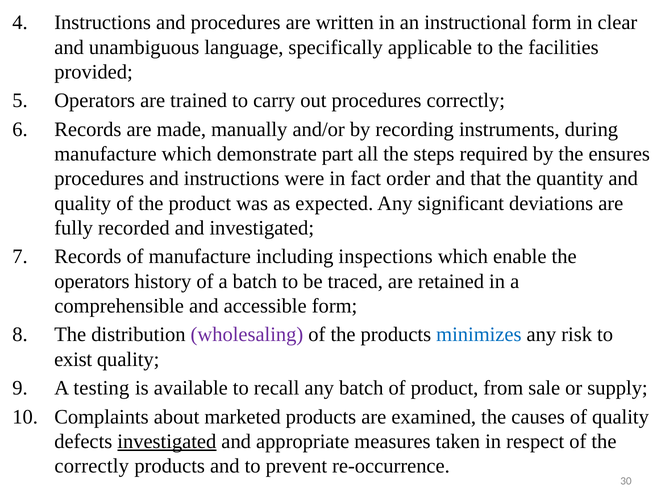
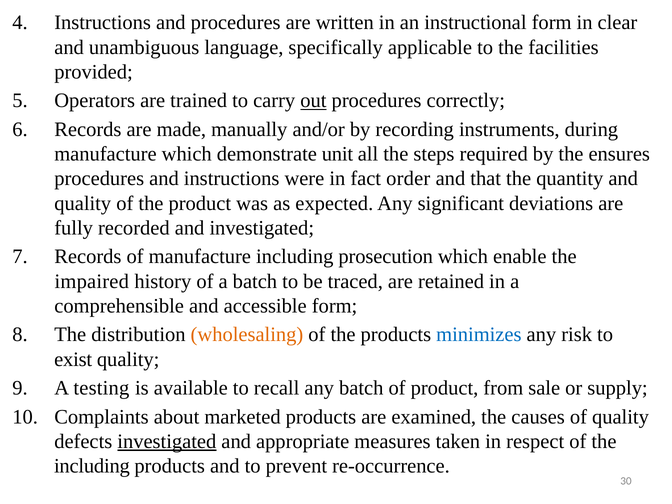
out underline: none -> present
part: part -> unit
inspections: inspections -> prosecution
operators at (92, 281): operators -> impaired
wholesaling colour: purple -> orange
correctly at (92, 466): correctly -> including
